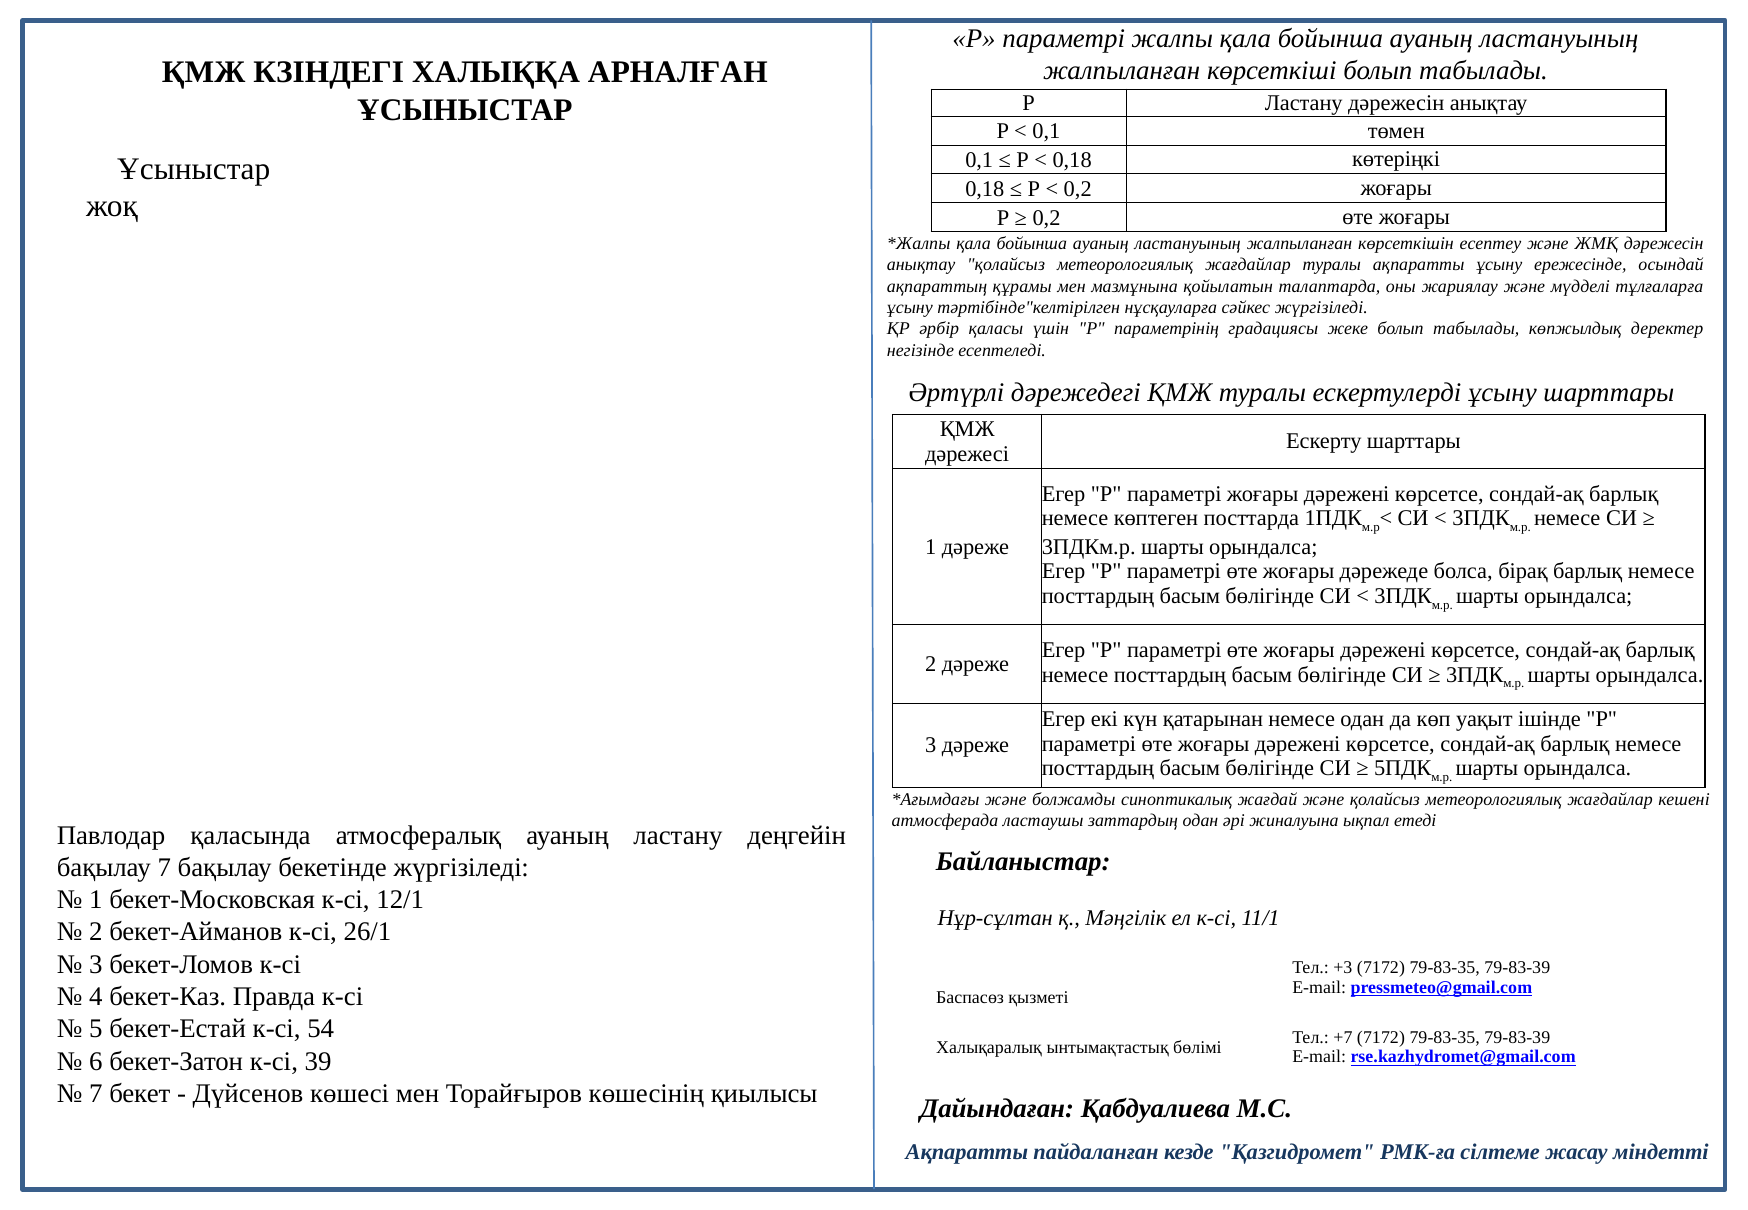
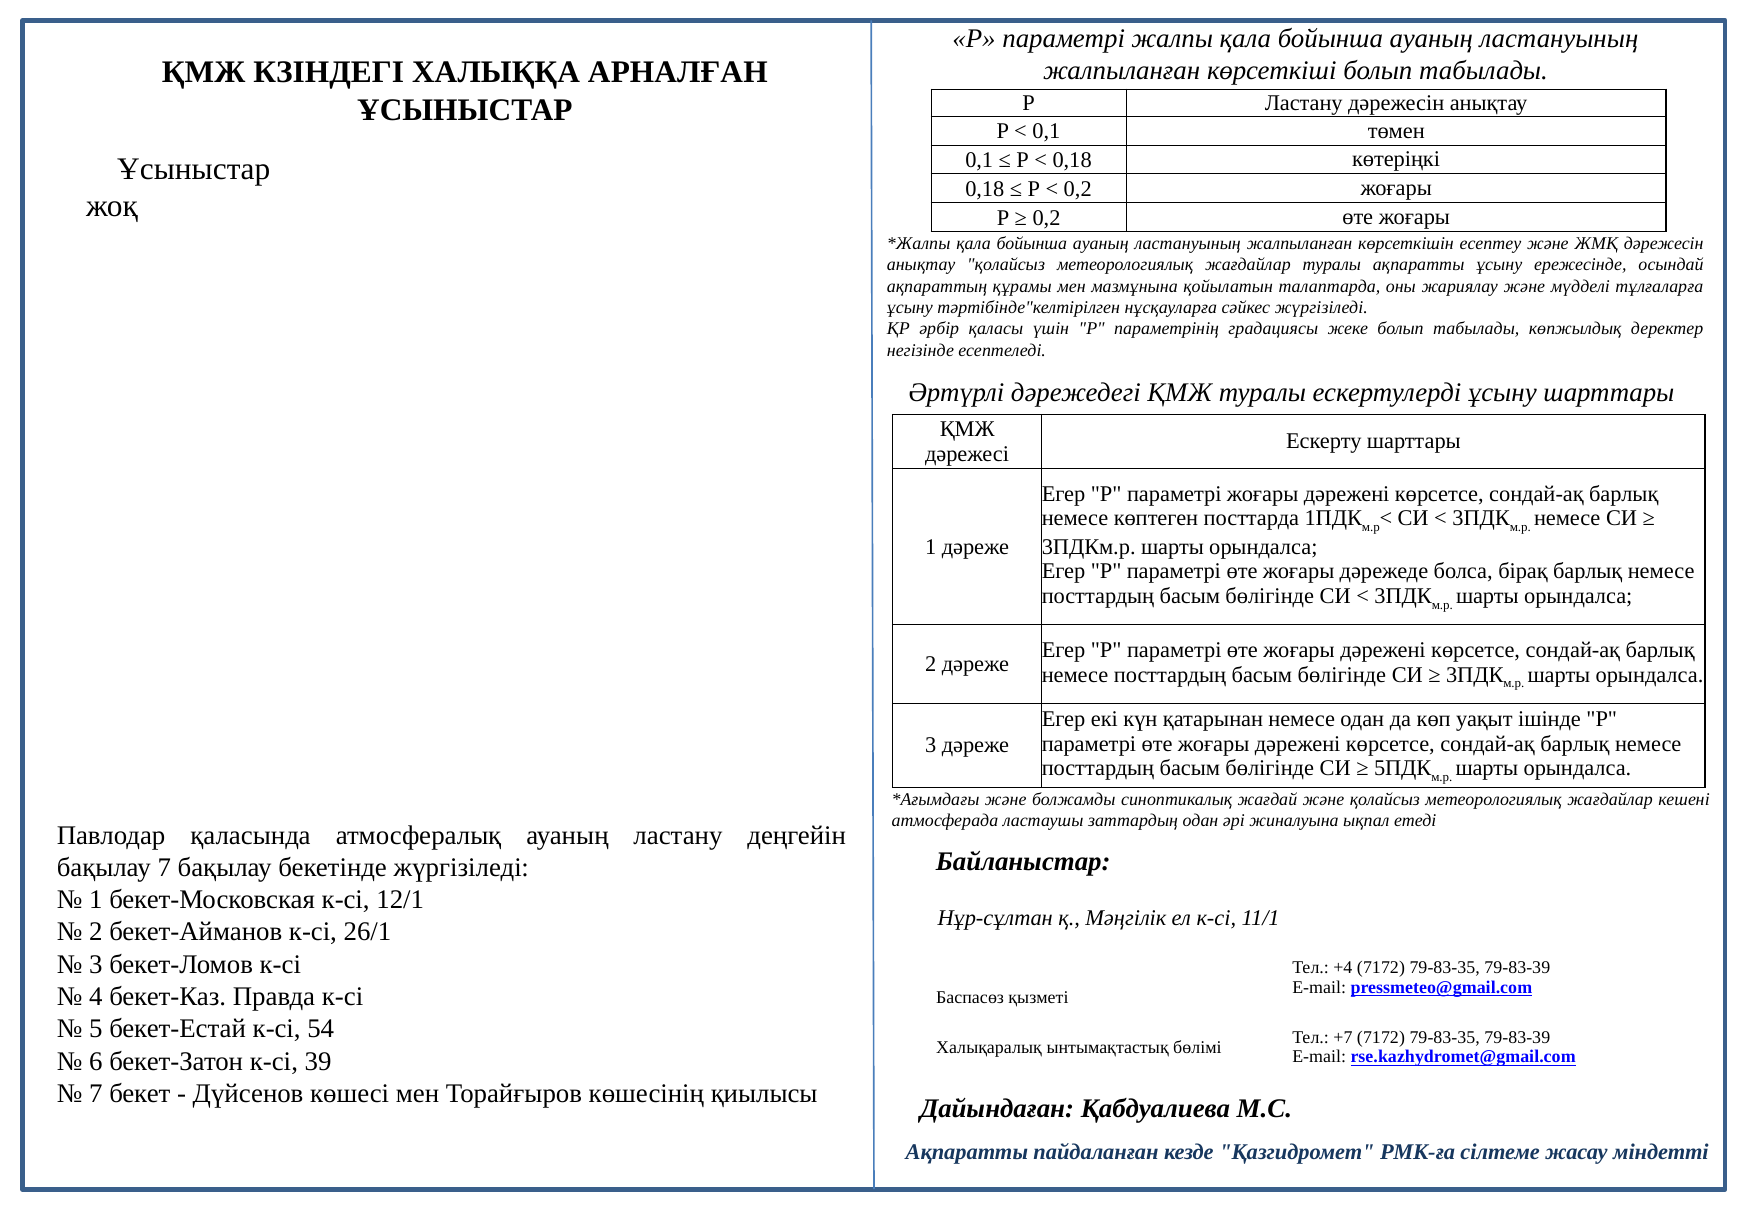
+3: +3 -> +4
